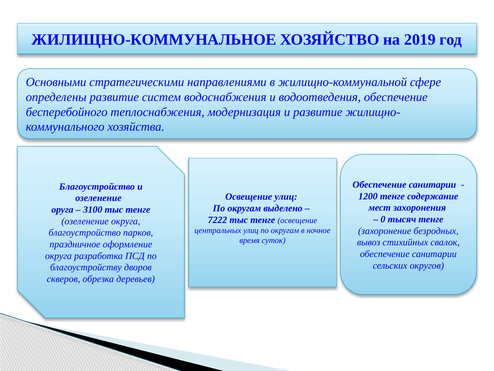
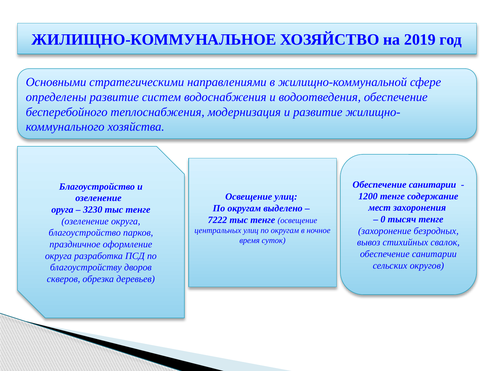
3100: 3100 -> 3230
